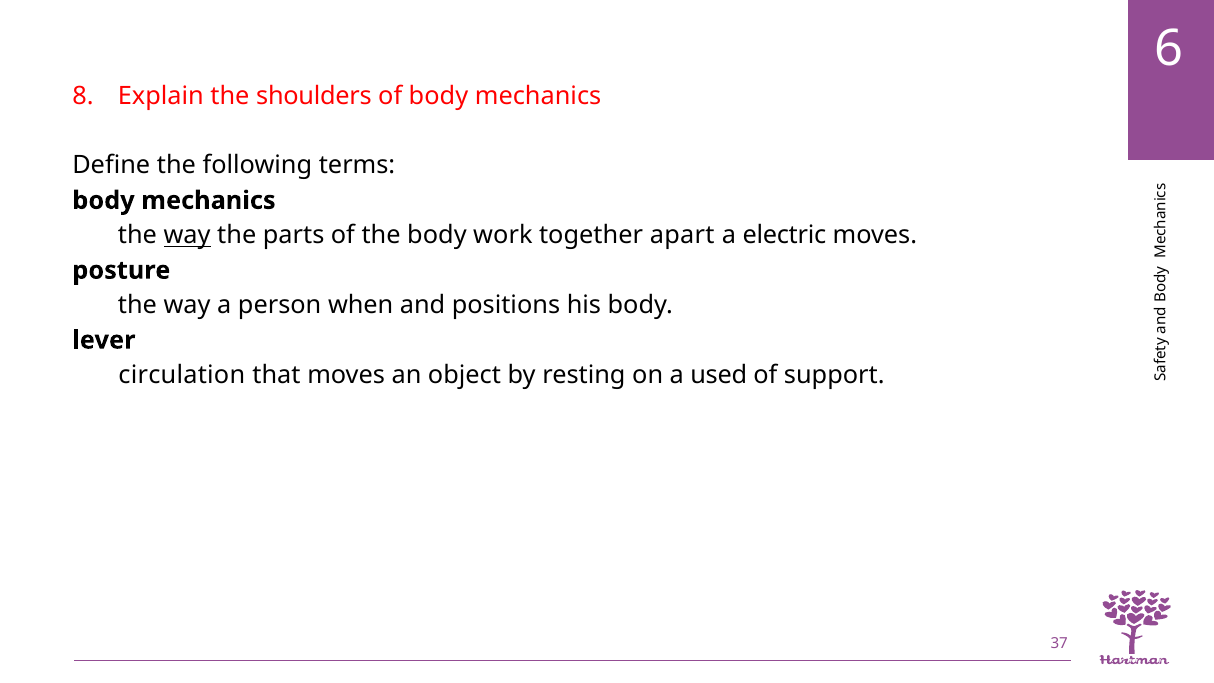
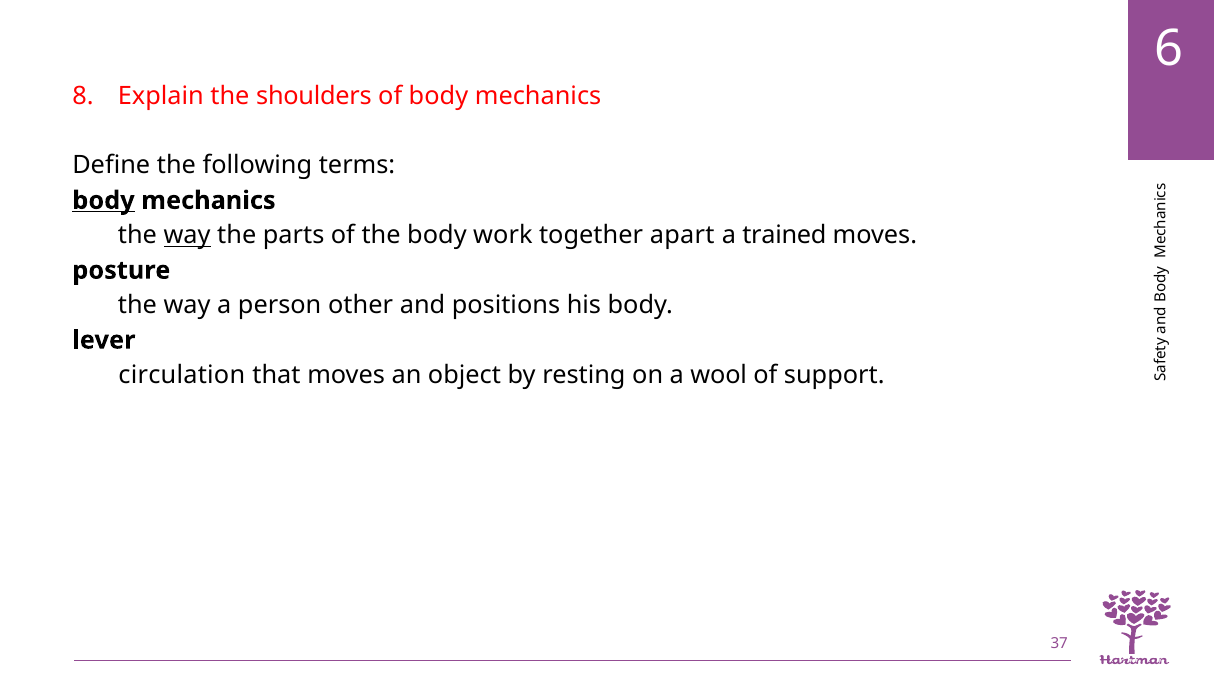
body at (104, 200) underline: none -> present
electric: electric -> trained
when: when -> other
used: used -> wool
